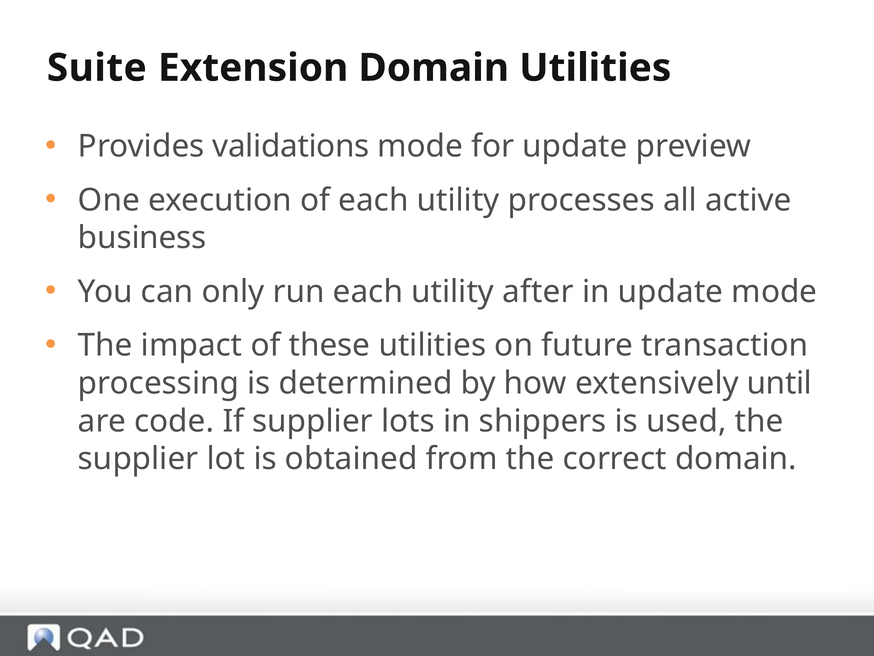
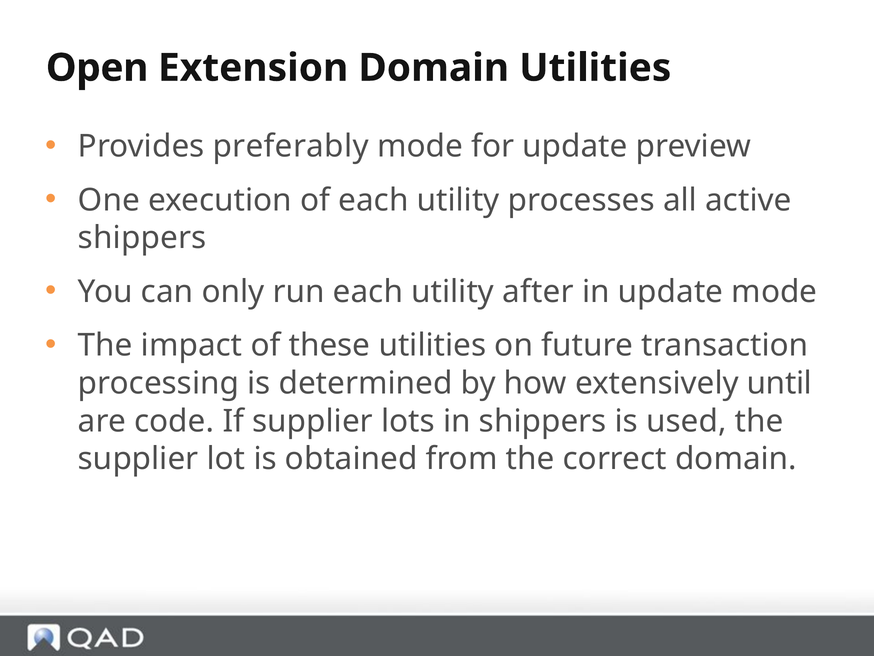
Suite: Suite -> Open
validations: validations -> preferably
business at (142, 238): business -> shippers
